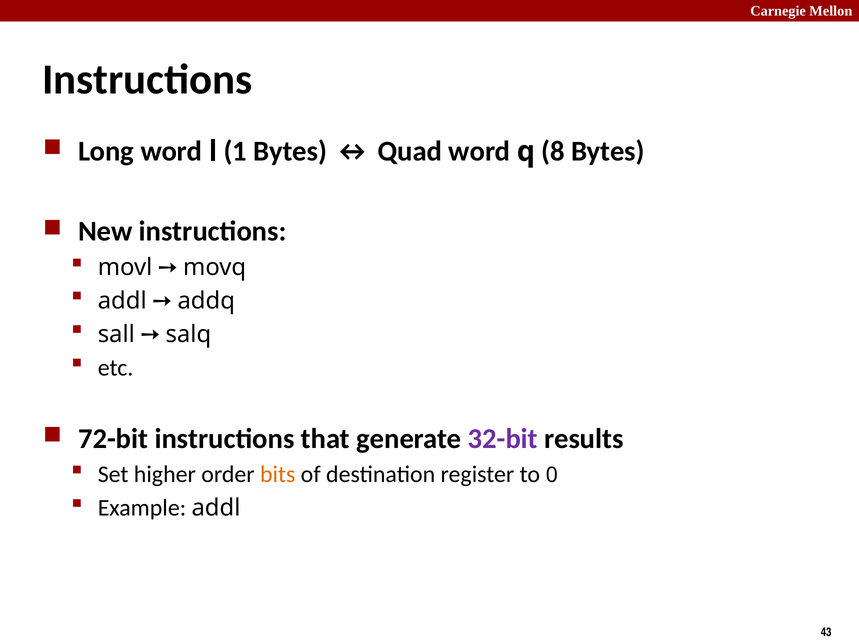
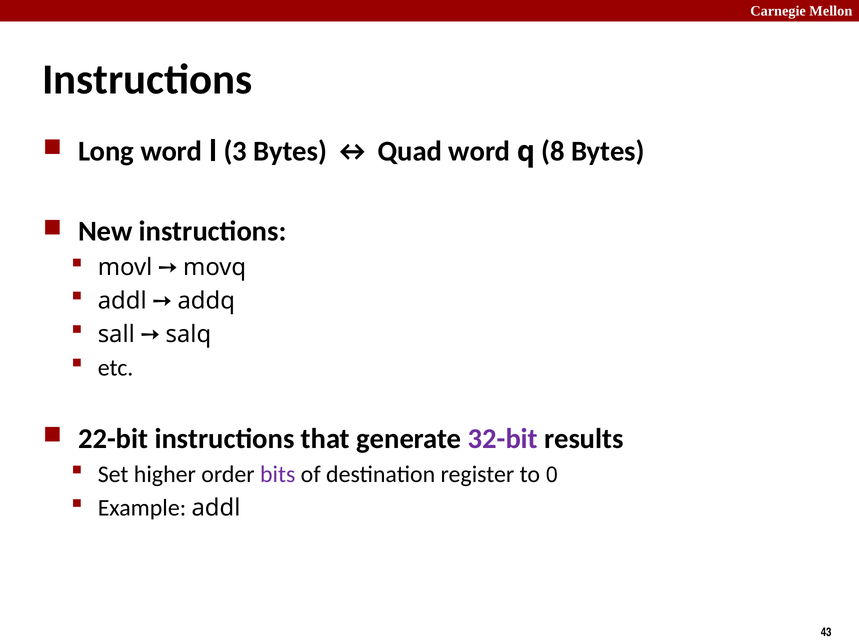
1: 1 -> 3
72-bit: 72-bit -> 22-bit
bits colour: orange -> purple
